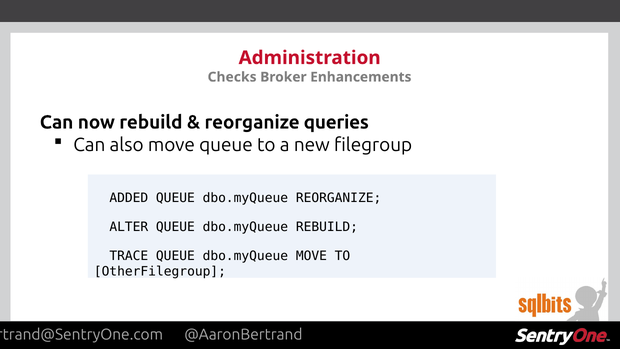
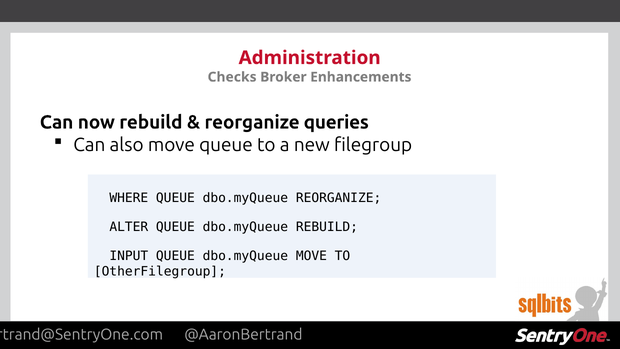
ADDED: ADDED -> WHERE
TRACE: TRACE -> INPUT
